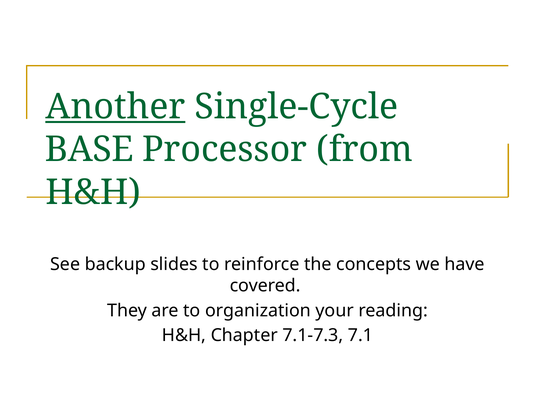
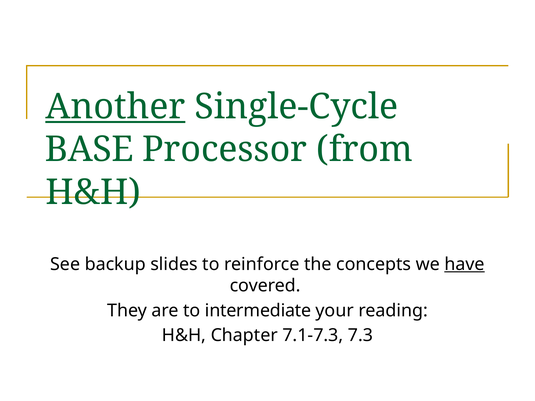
have underline: none -> present
organization: organization -> intermediate
7.1: 7.1 -> 7.3
